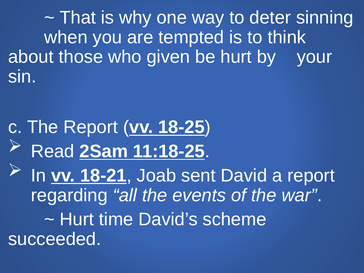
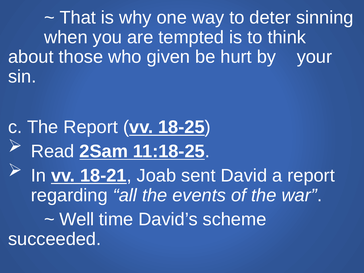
Hurt at (77, 219): Hurt -> Well
